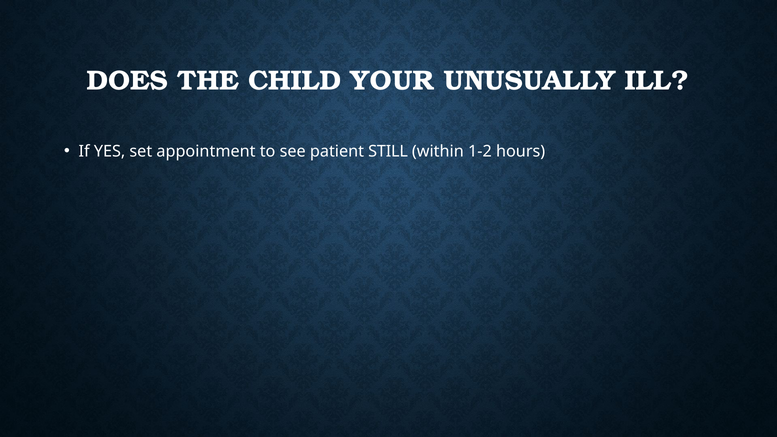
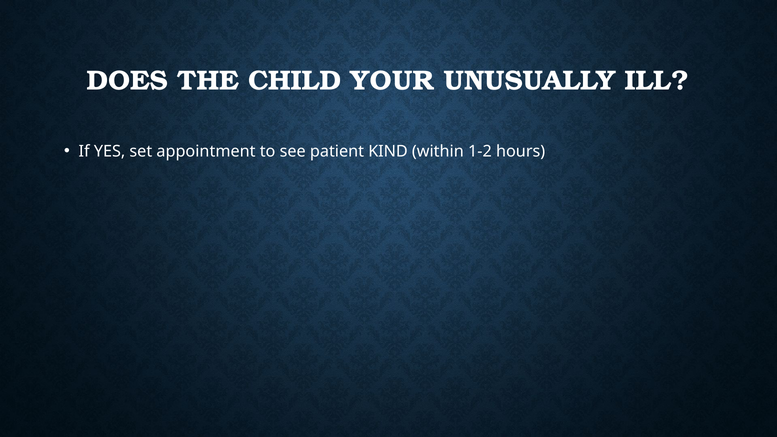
STILL: STILL -> KIND
